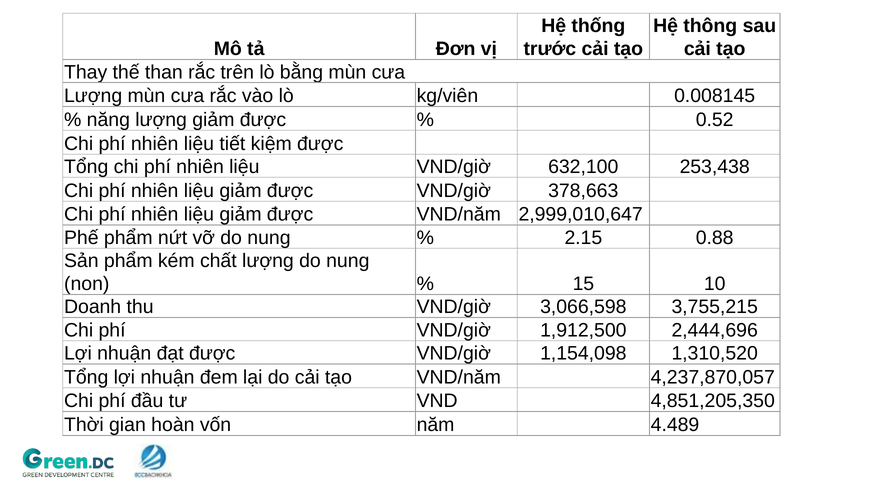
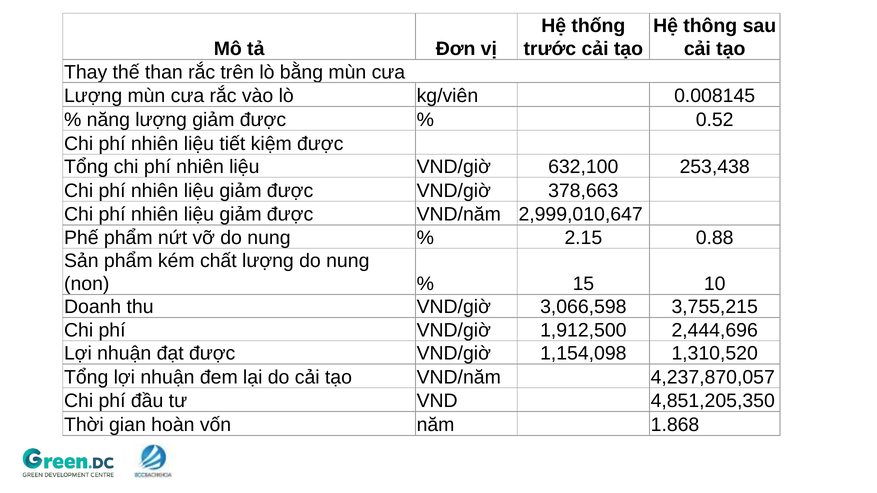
4.489: 4.489 -> 1.868
